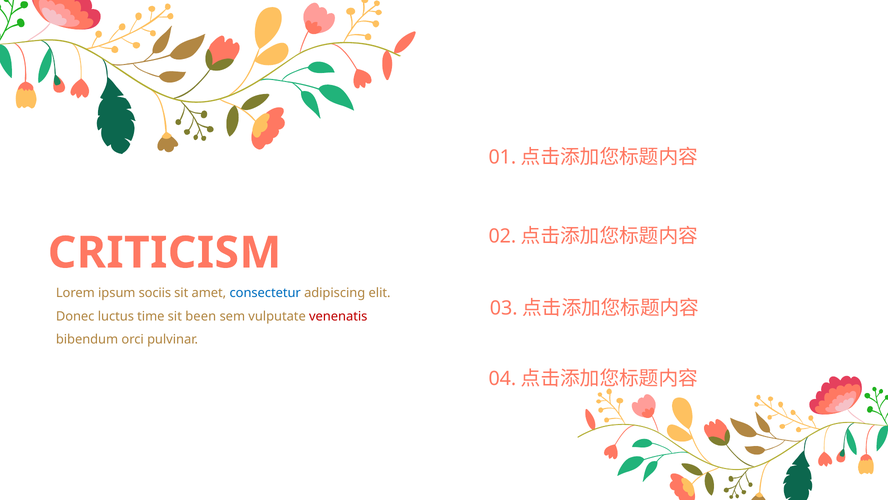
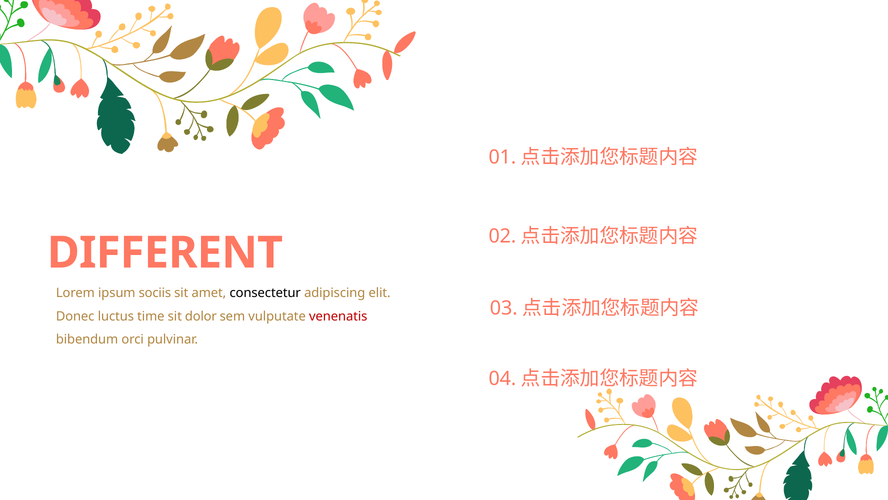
CRITICISM: CRITICISM -> DIFFERENT
consectetur colour: blue -> black
been: been -> dolor
